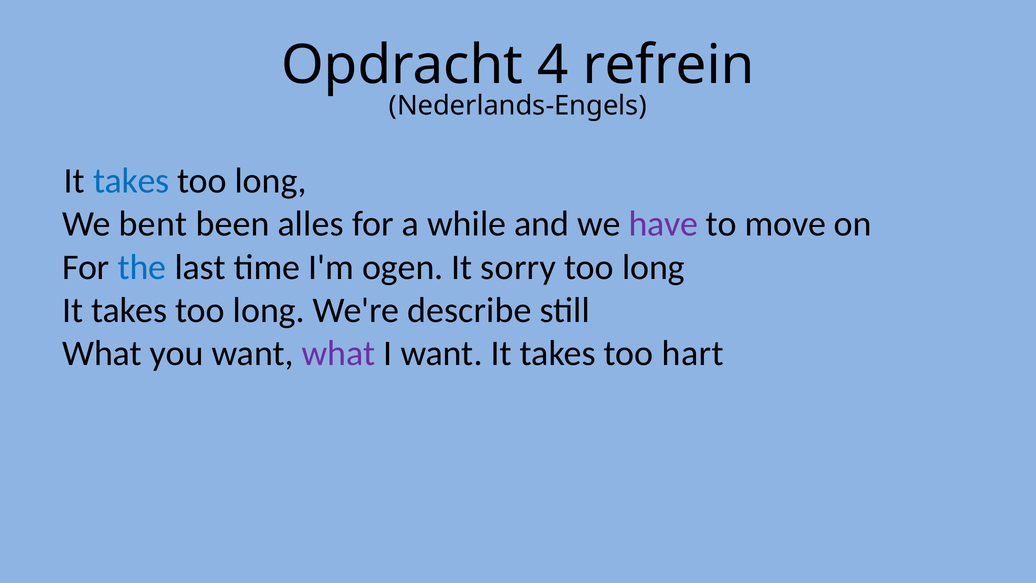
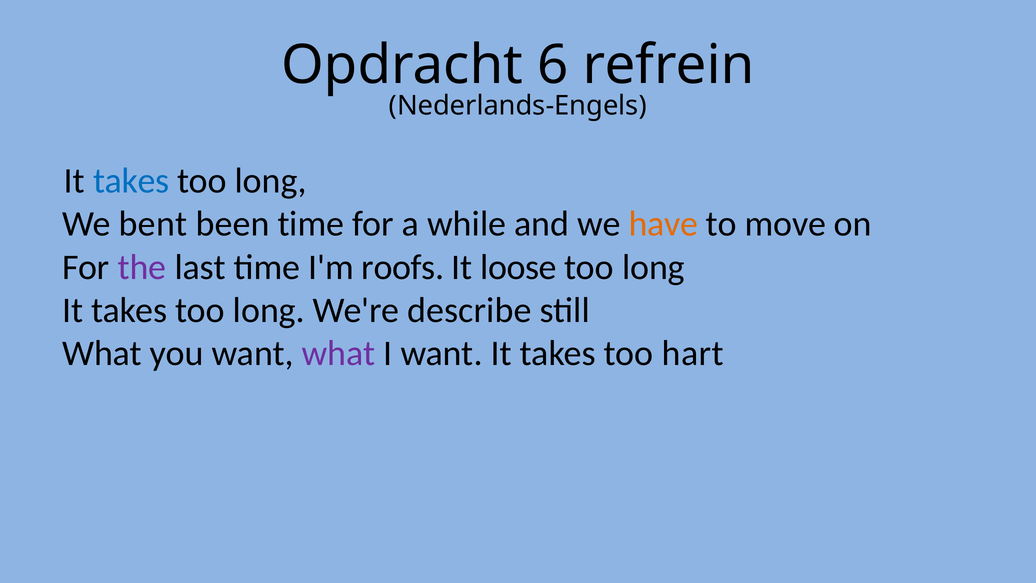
4: 4 -> 6
been alles: alles -> time
have colour: purple -> orange
the colour: blue -> purple
ogen: ogen -> roofs
sorry: sorry -> loose
